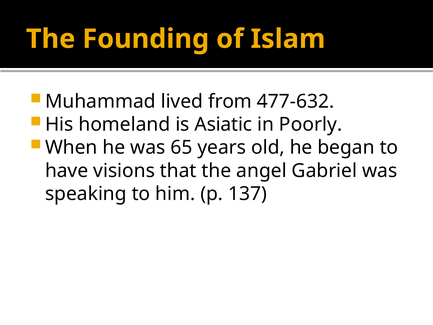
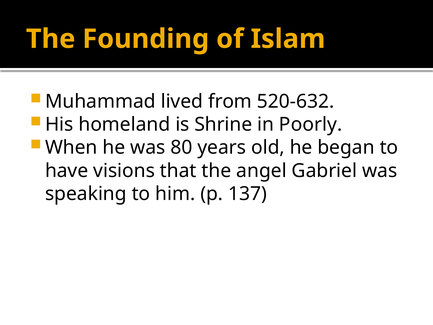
477-632: 477-632 -> 520-632
Asiatic: Asiatic -> Shrine
65: 65 -> 80
